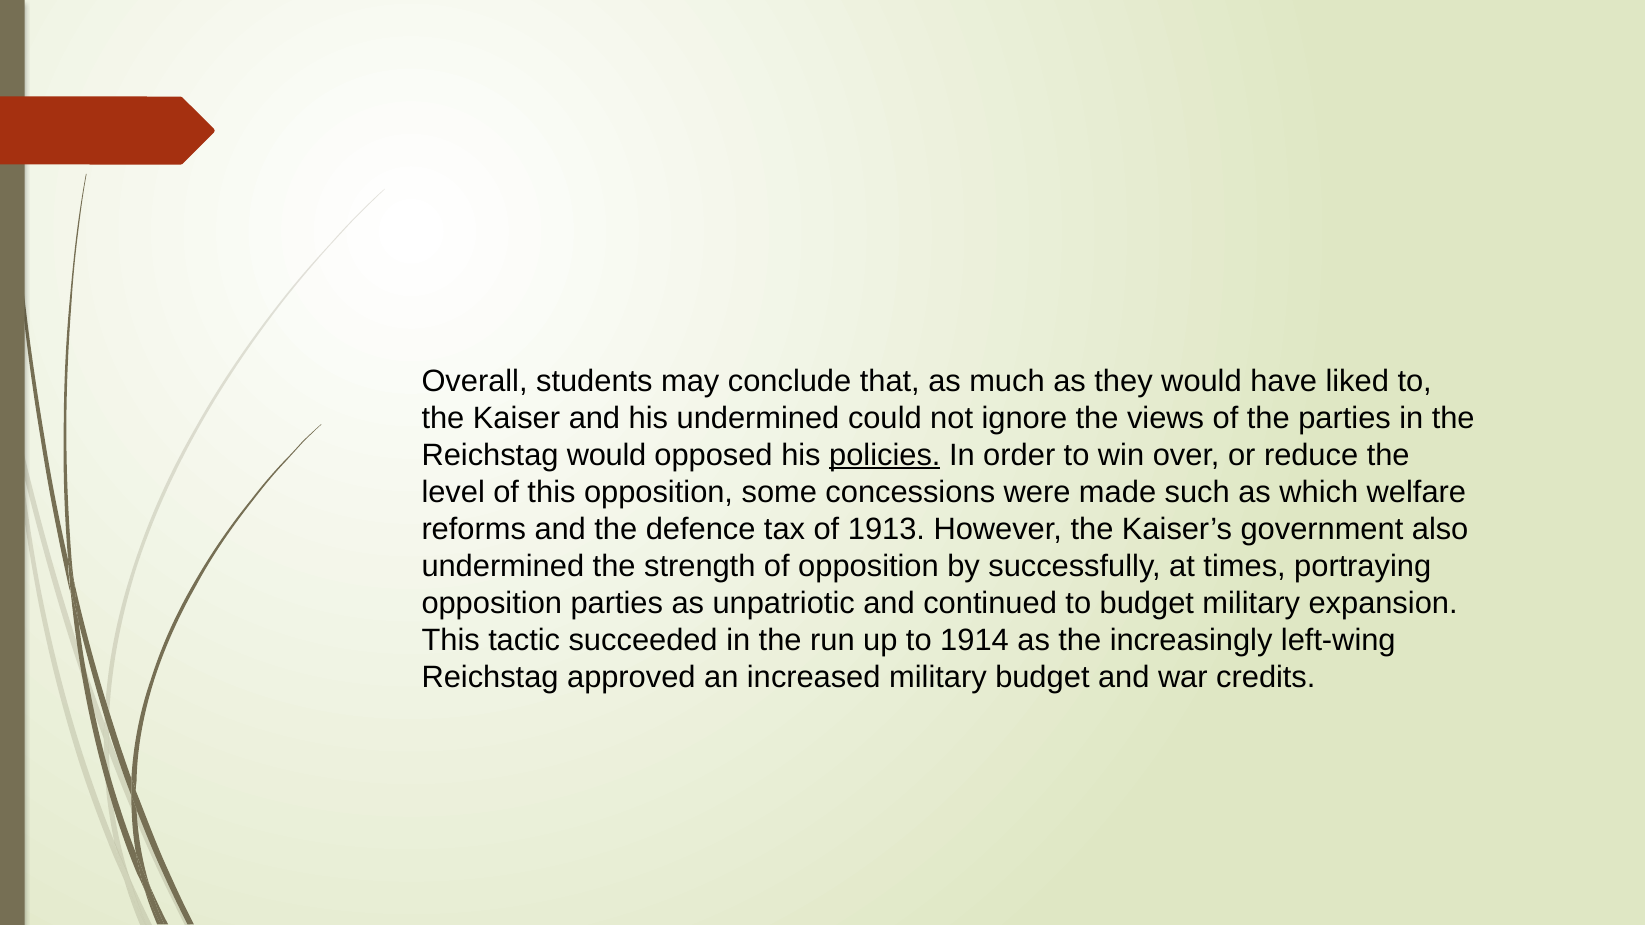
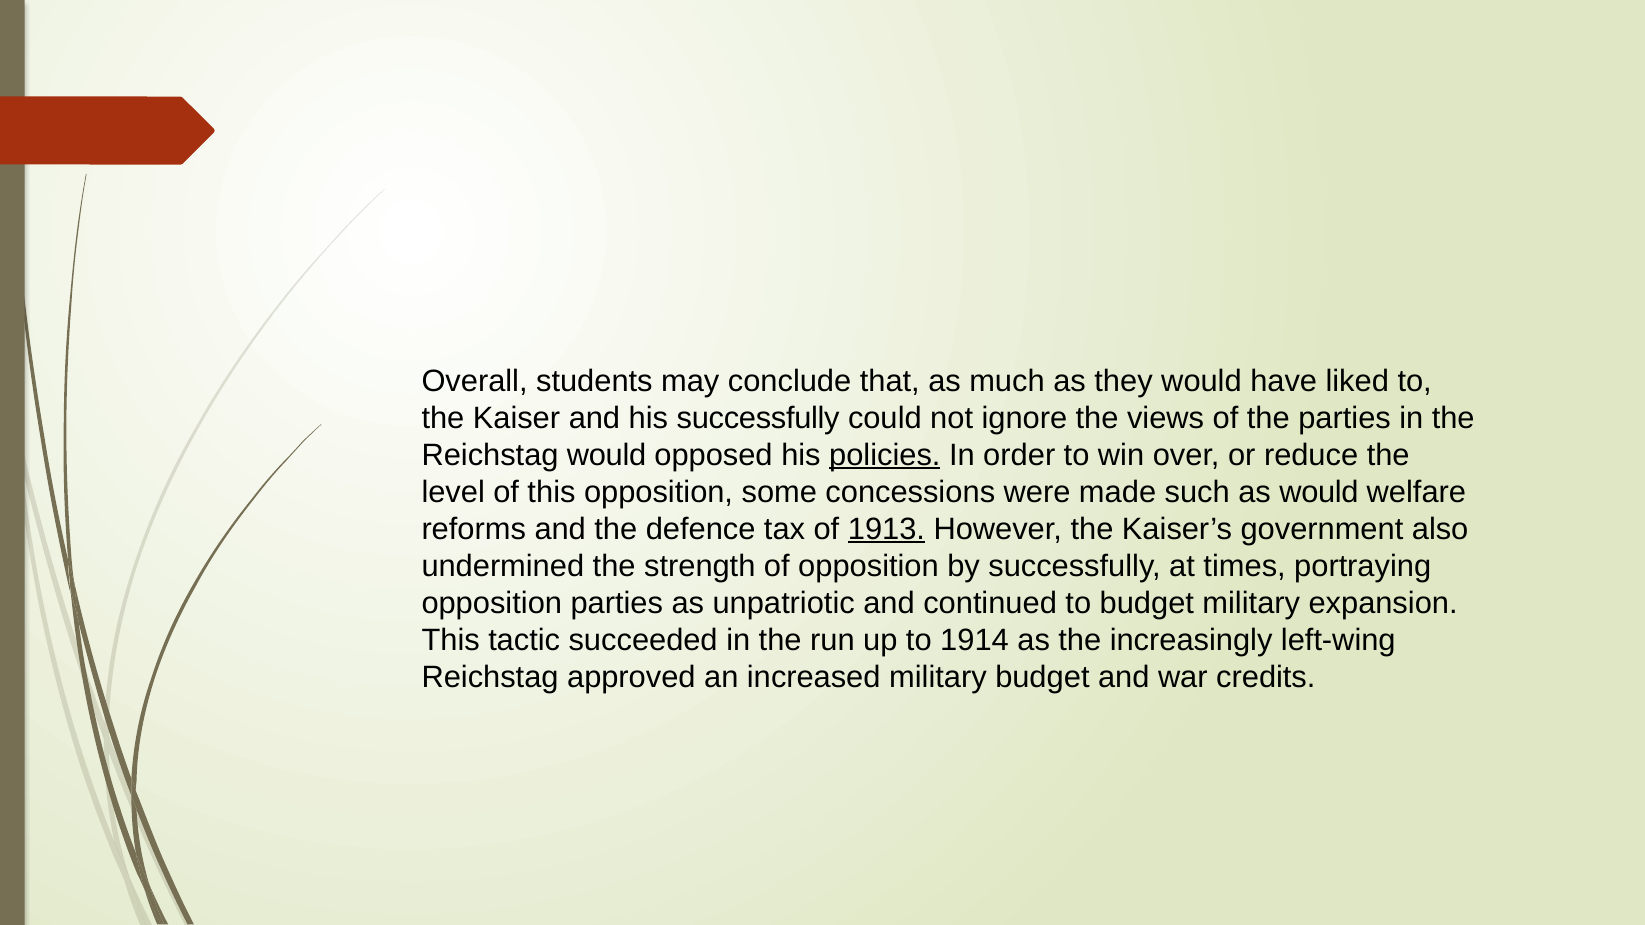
his undermined: undermined -> successfully
as which: which -> would
1913 underline: none -> present
